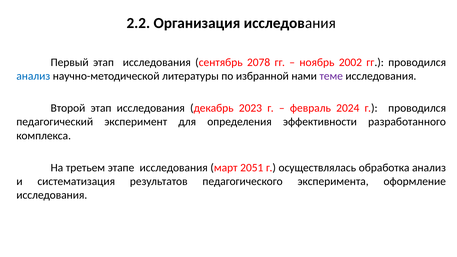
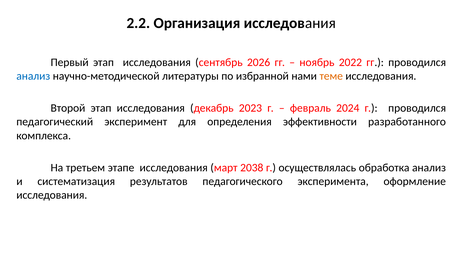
2078: 2078 -> 2026
2002: 2002 -> 2022
теме colour: purple -> orange
2051: 2051 -> 2038
